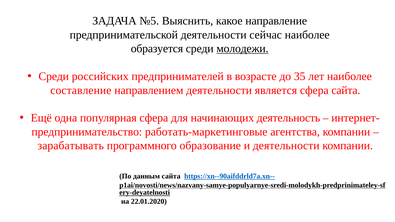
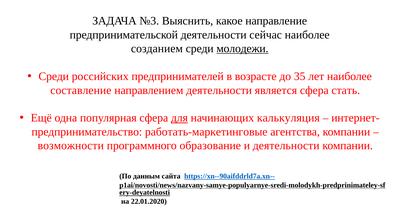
№5: №5 -> №3
образуется: образуется -> созданием
сфера сайта: сайта -> стать
для underline: none -> present
деятельность: деятельность -> калькуляция
зарабатывать: зарабатывать -> возможности
